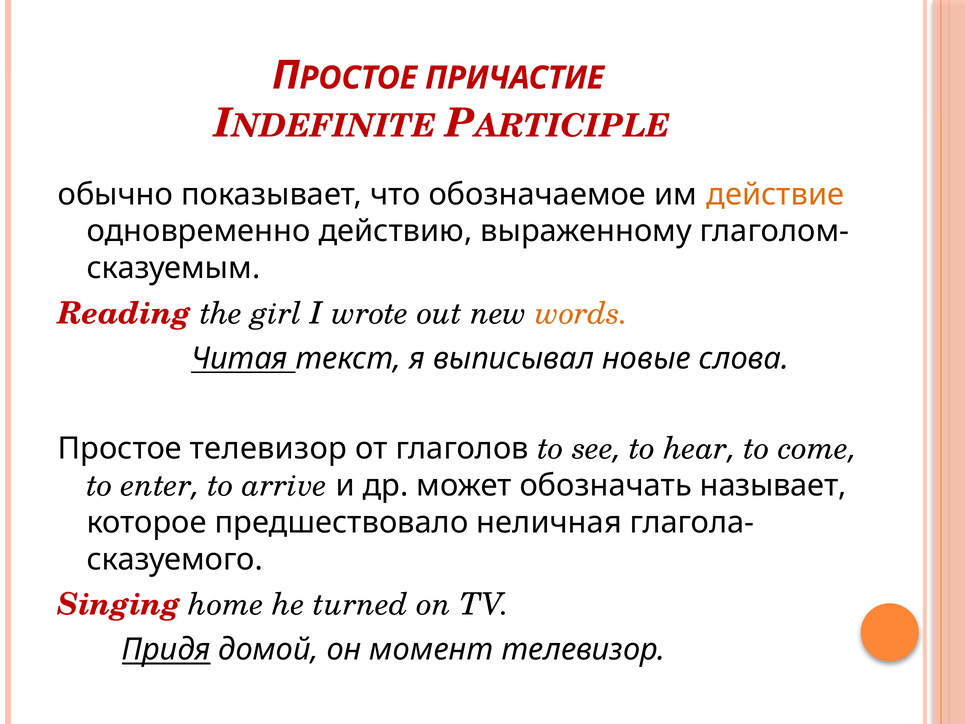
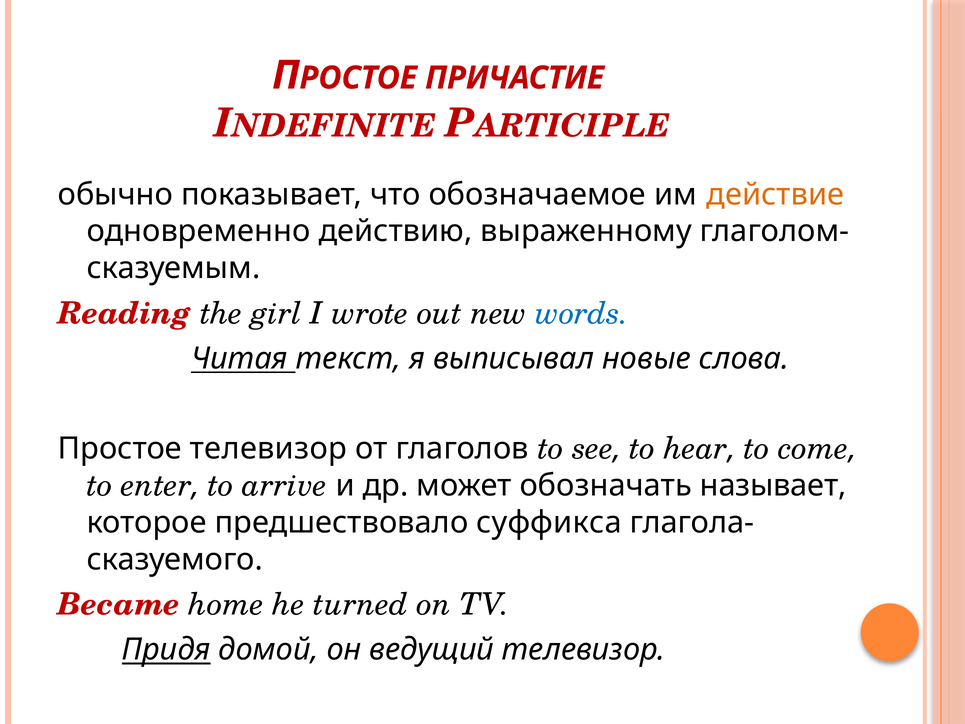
words colour: orange -> blue
неличная: неличная -> суффикса
Singing: Singing -> Became
момент: момент -> ведущий
